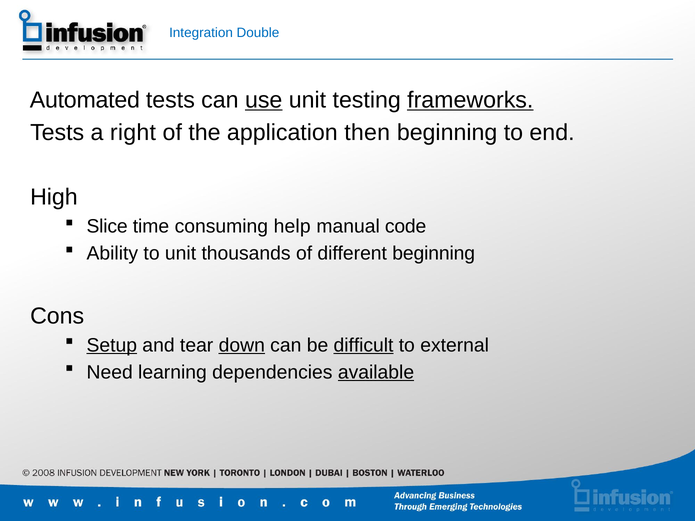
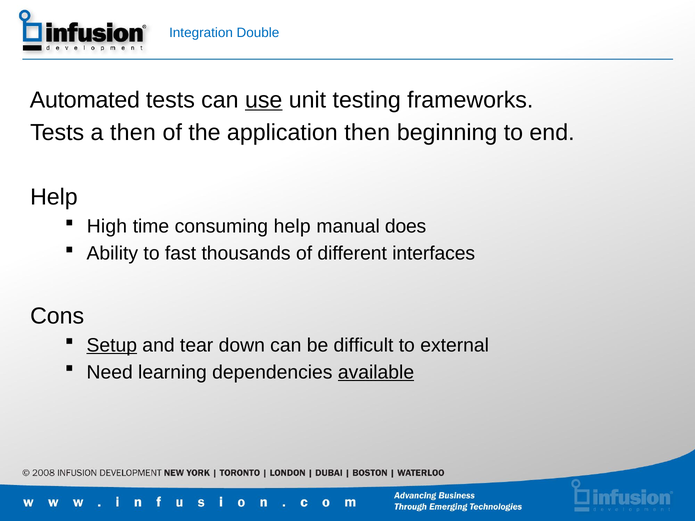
frameworks underline: present -> none
a right: right -> then
High at (54, 197): High -> Help
Slice: Slice -> High
code: code -> does
to unit: unit -> fast
different beginning: beginning -> interfaces
down underline: present -> none
difficult underline: present -> none
